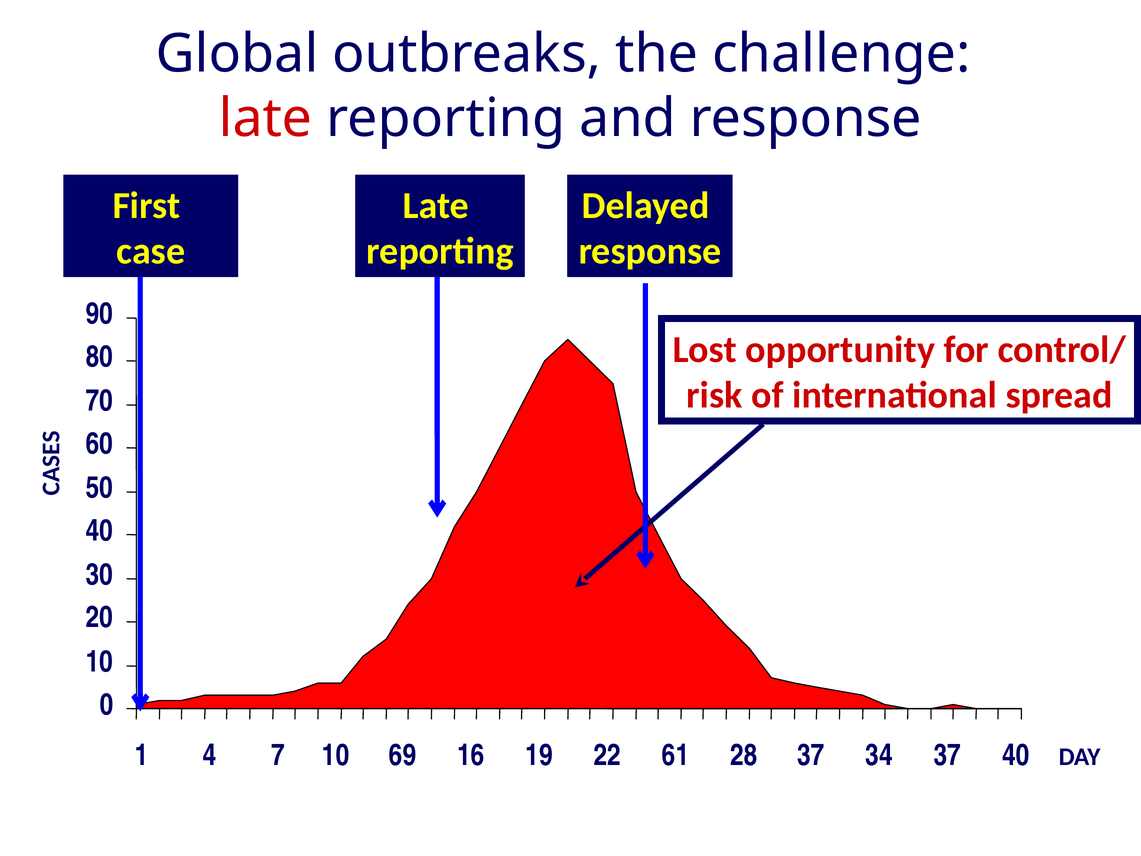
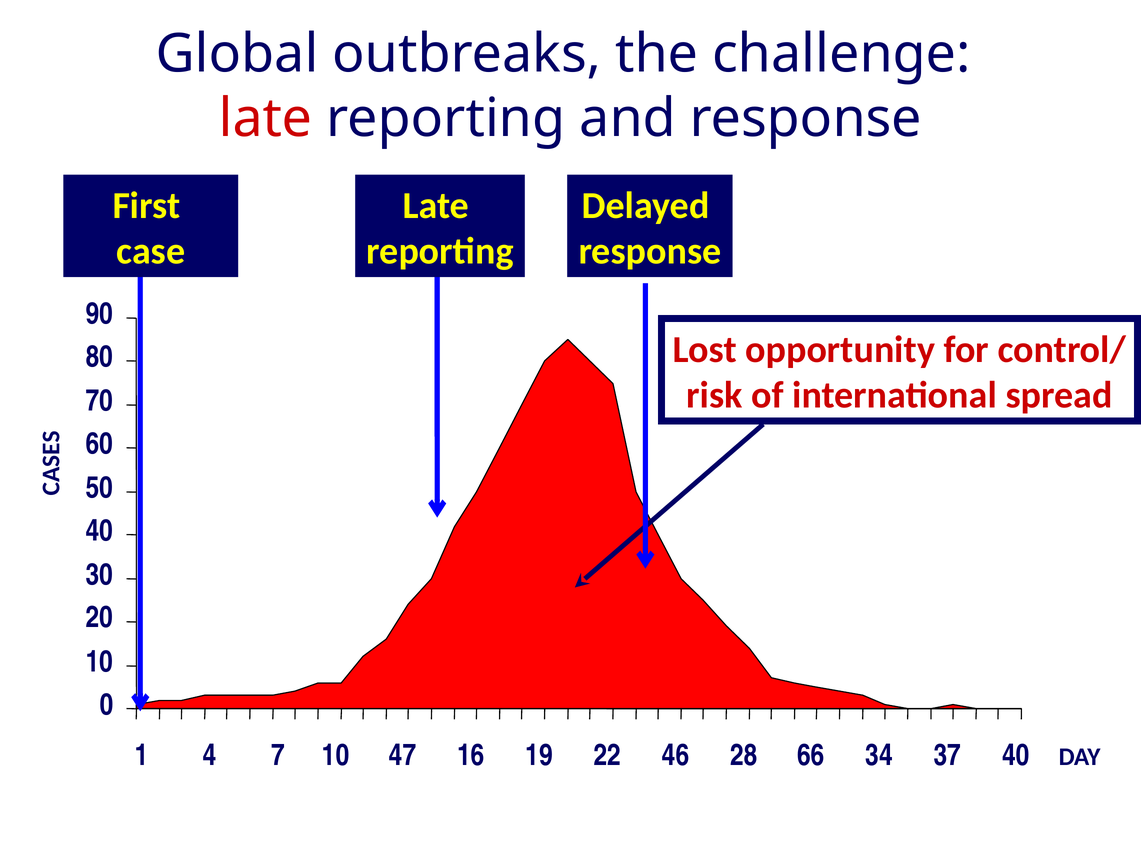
69: 69 -> 47
61: 61 -> 46
28 37: 37 -> 66
